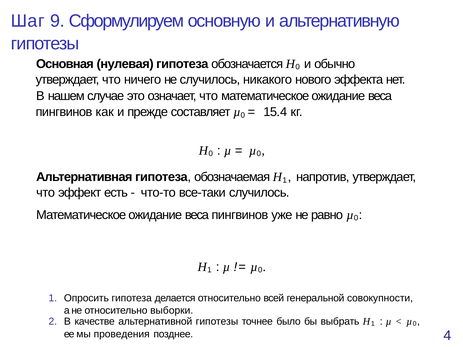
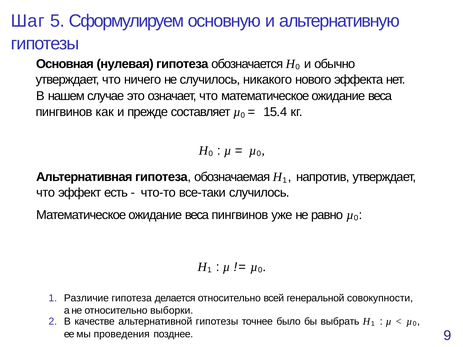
9: 9 -> 5
Опросить: Опросить -> Различие
4: 4 -> 9
